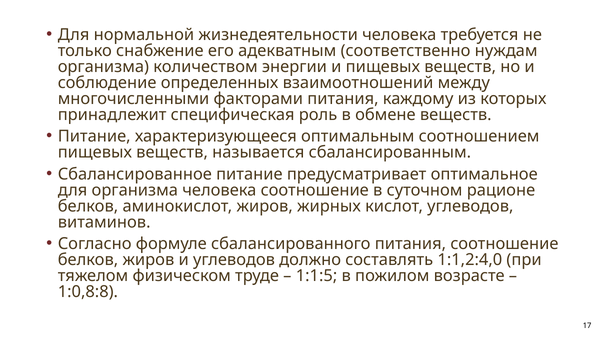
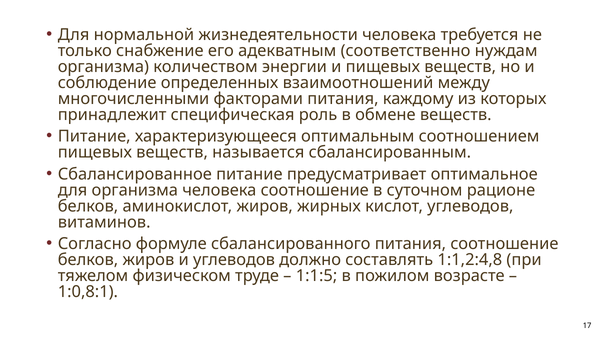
1:1,2:4,0: 1:1,2:4,0 -> 1:1,2:4,8
1:0,8:8: 1:0,8:8 -> 1:0,8:1
